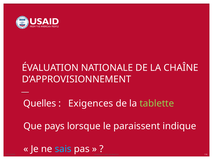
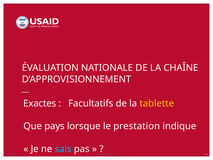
Quelles: Quelles -> Exactes
Exigences: Exigences -> Facultatifs
tablette colour: light green -> yellow
paraissent: paraissent -> prestation
